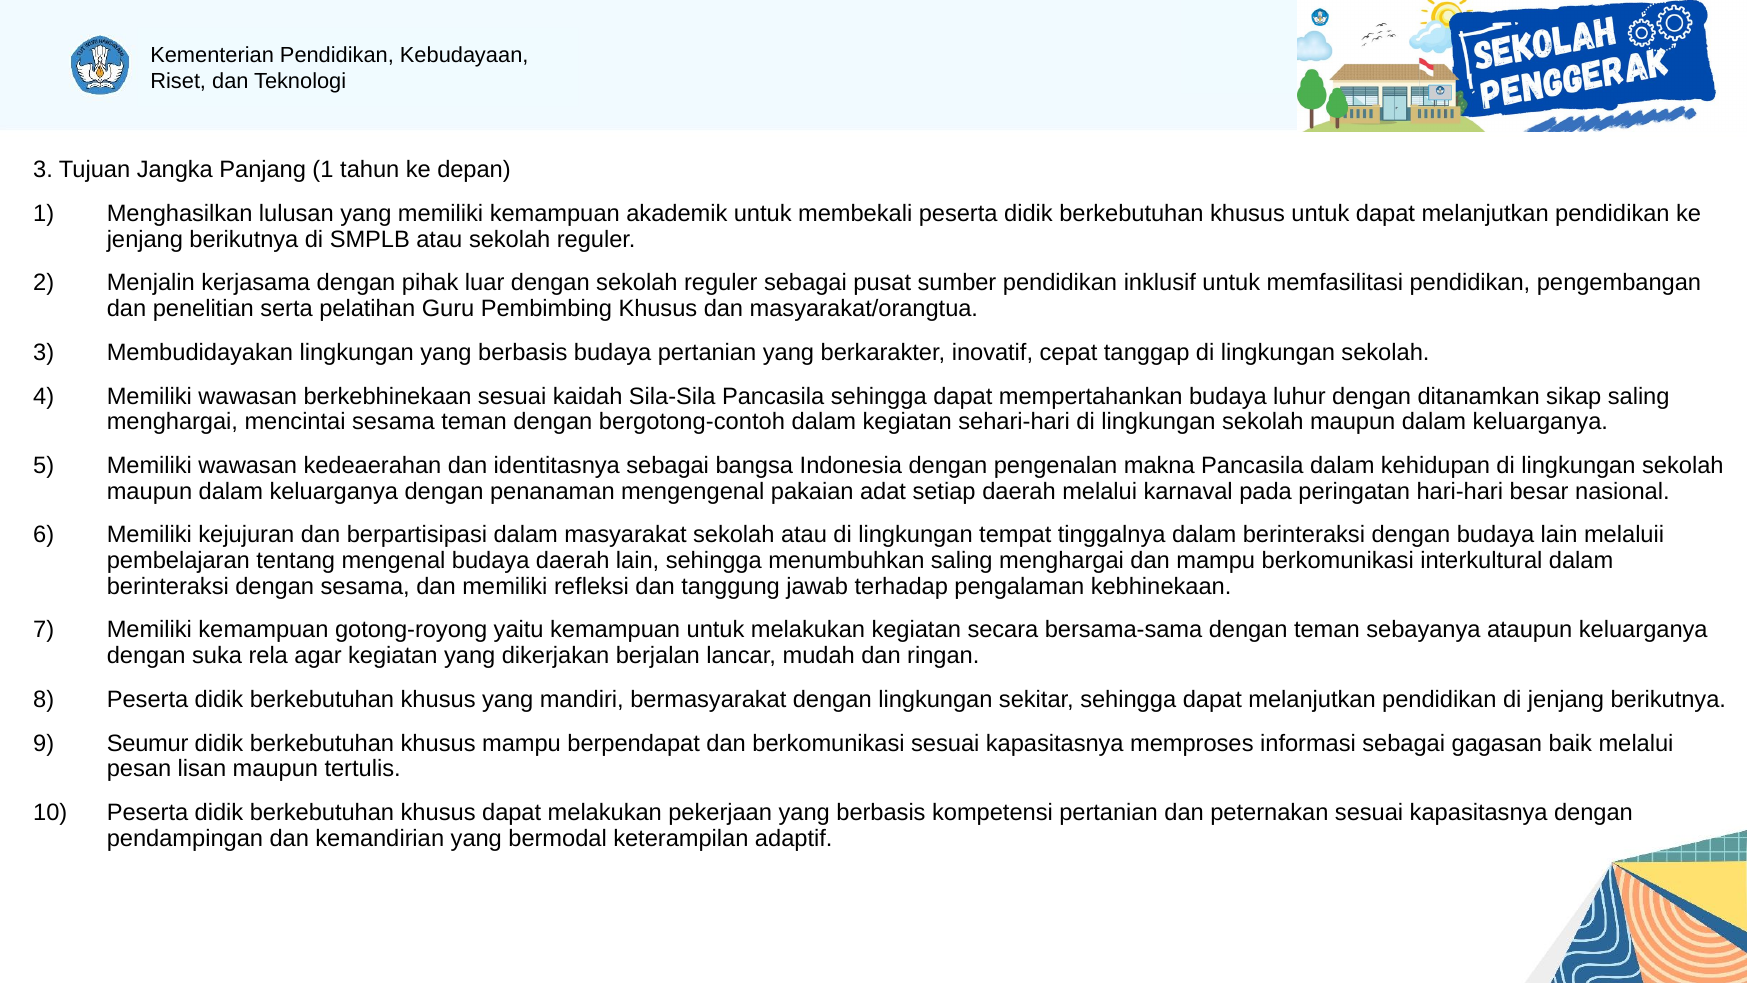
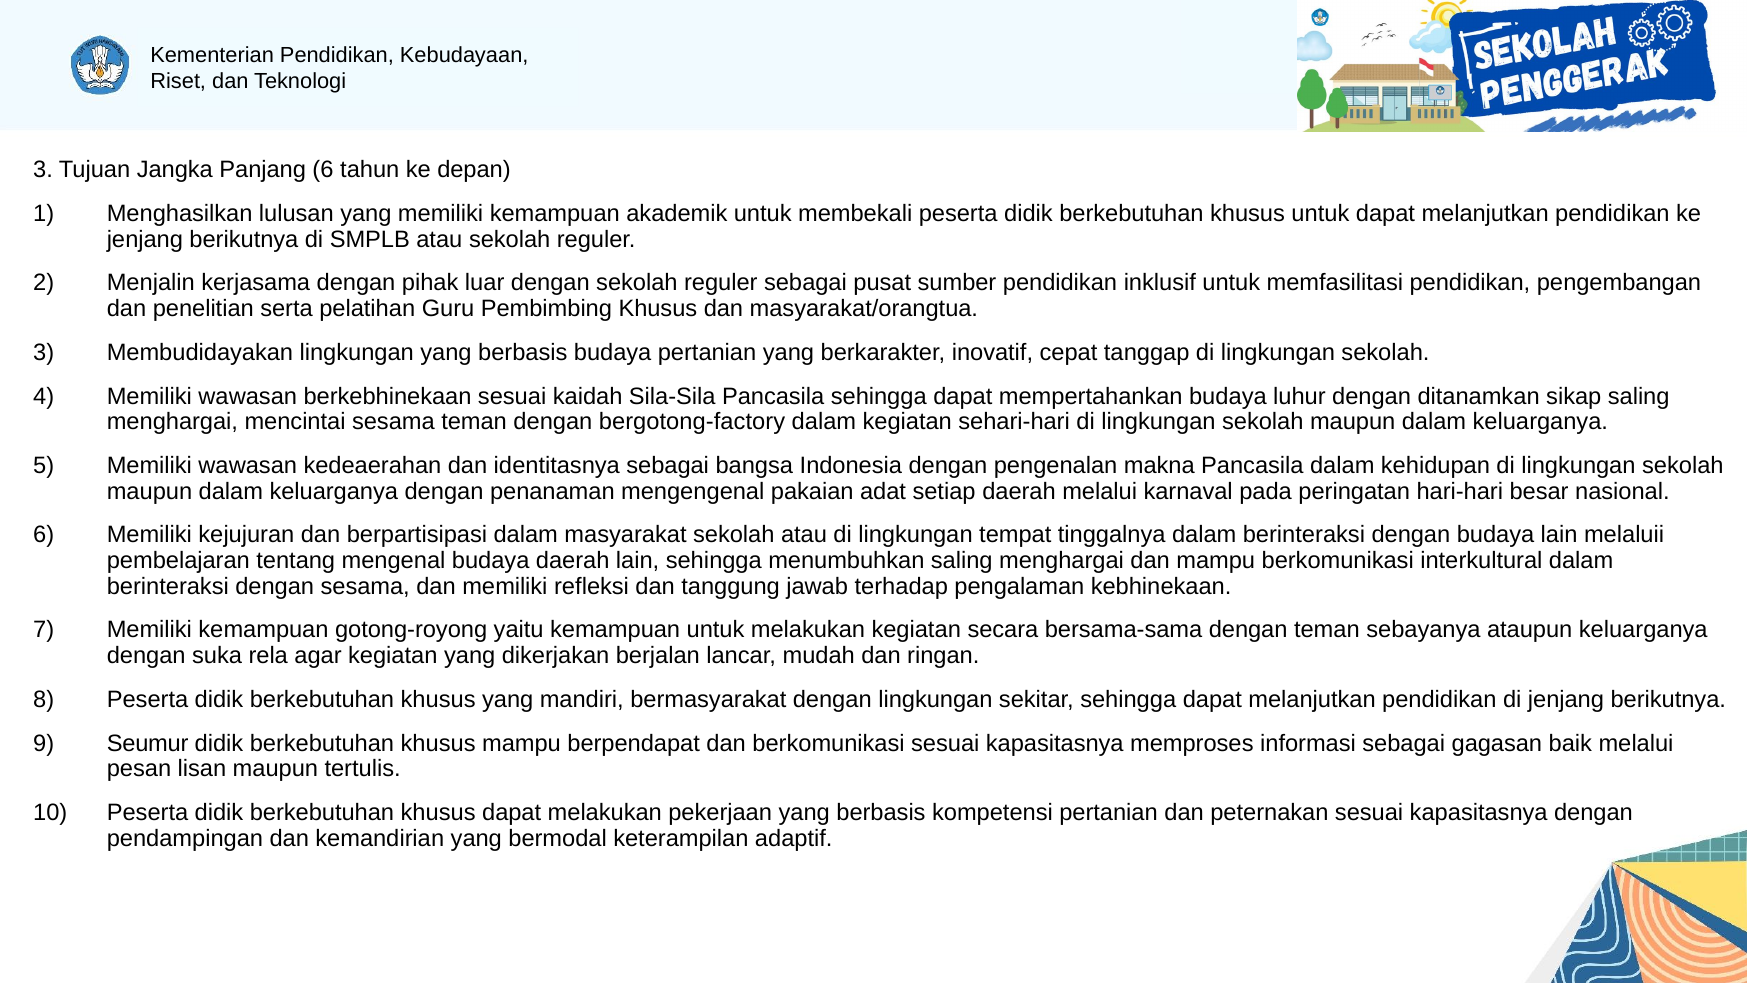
Panjang 1: 1 -> 6
bergotong-contoh: bergotong-contoh -> bergotong-factory
